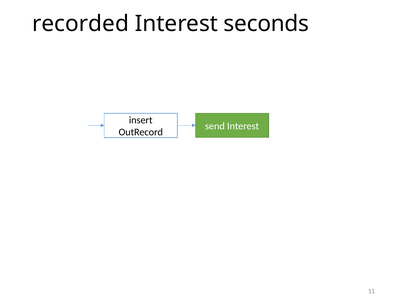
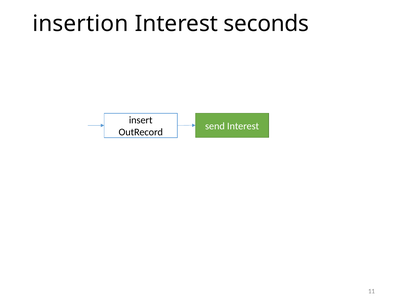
recorded: recorded -> insertion
